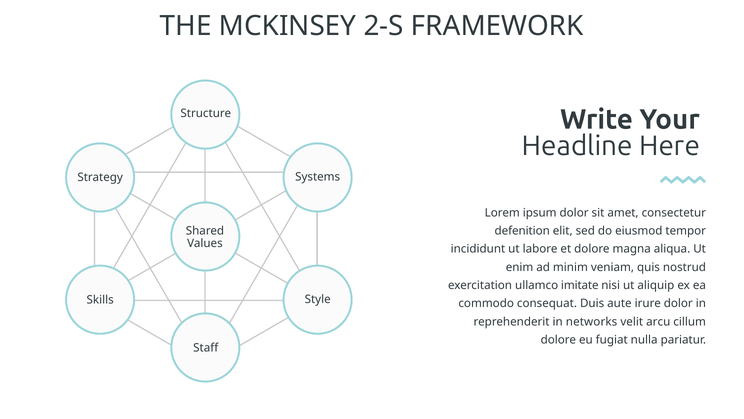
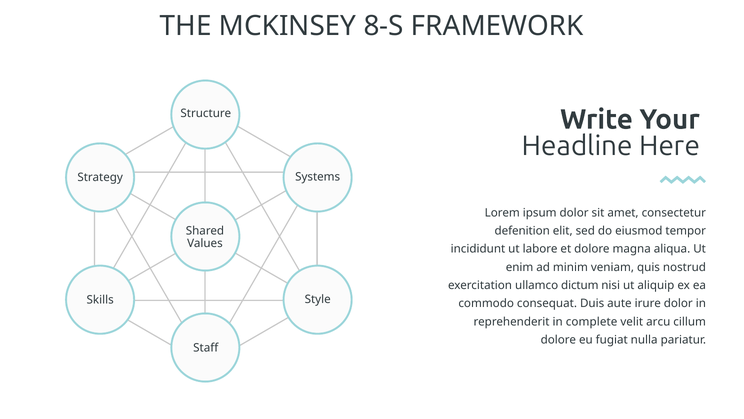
2-S: 2-S -> 8-S
imitate: imitate -> dictum
networks: networks -> complete
